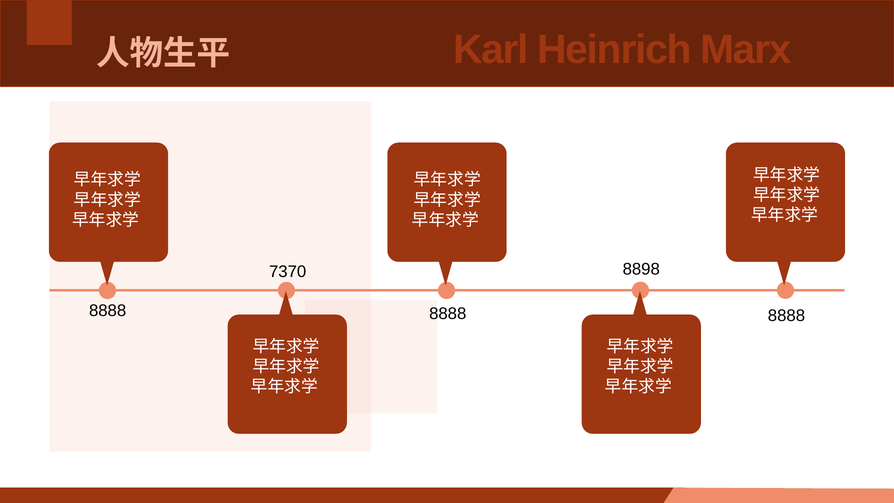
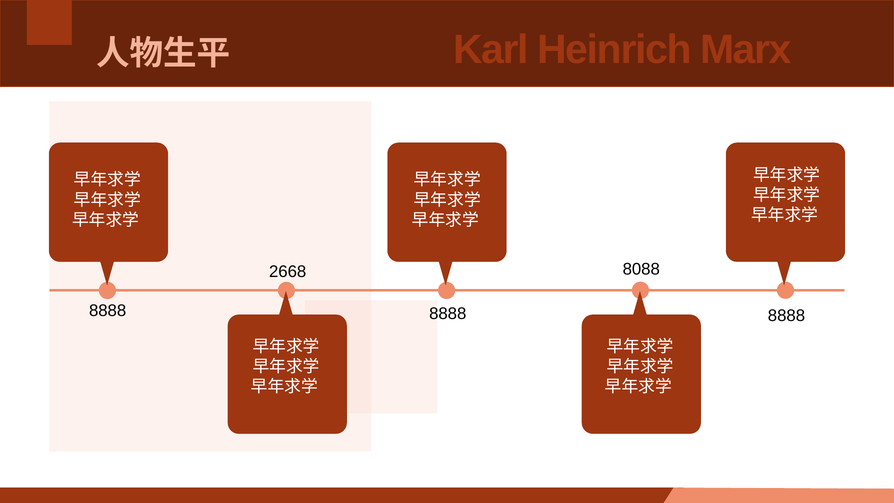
8898: 8898 -> 8088
7370: 7370 -> 2668
